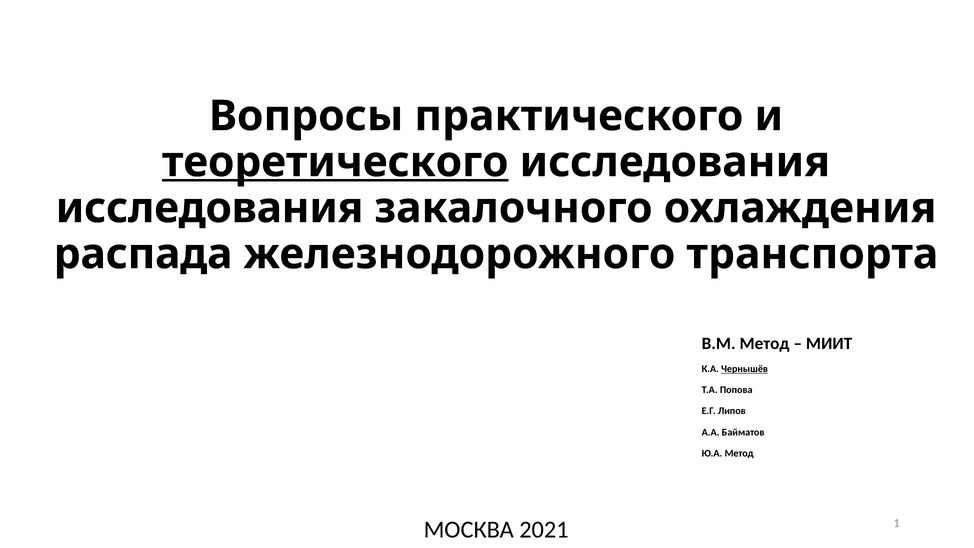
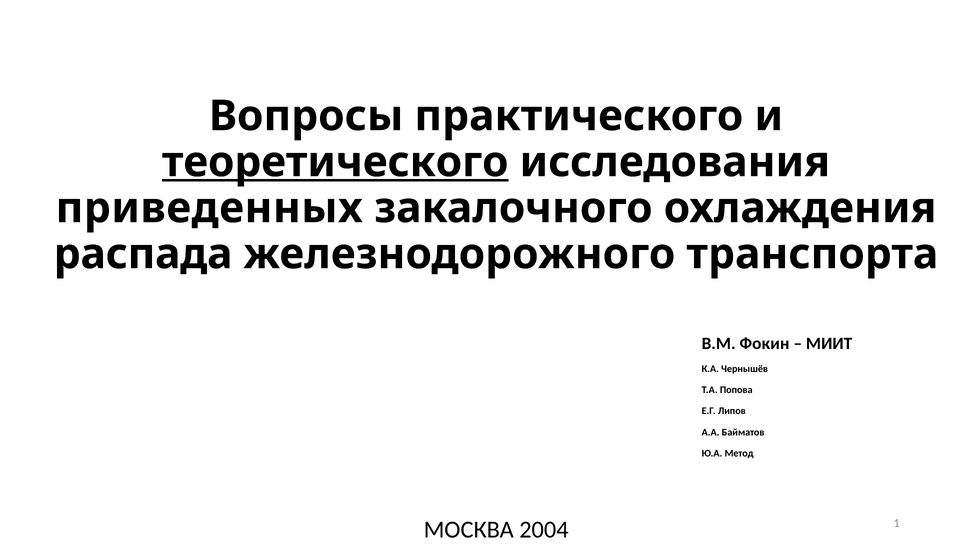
исследования at (210, 208): исследования -> приведенных
В.М Метод: Метод -> Фокин
Чернышёв underline: present -> none
2021: 2021 -> 2004
